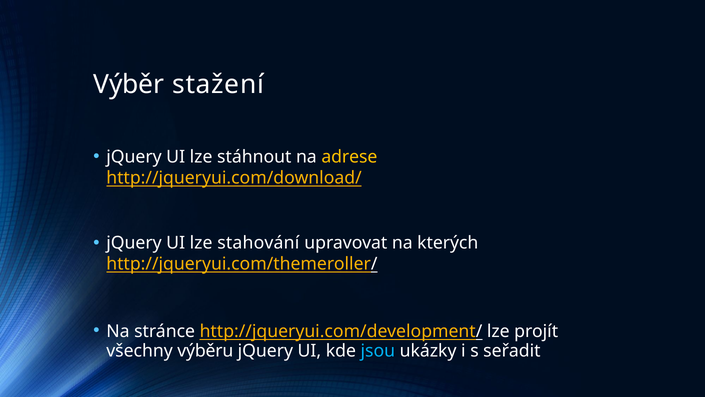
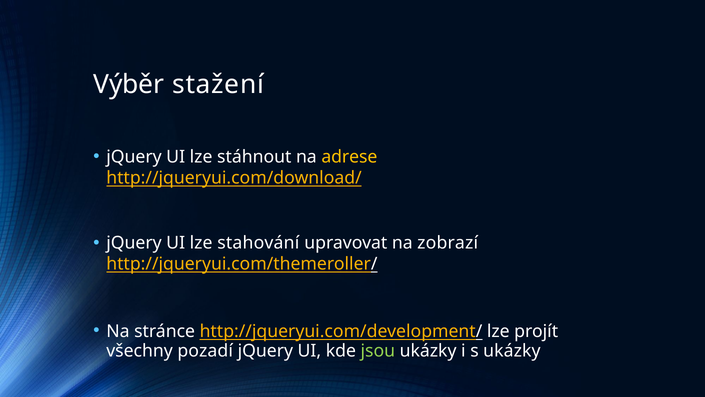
kterých: kterých -> zobrazí
výběru: výběru -> pozadí
jsou colour: light blue -> light green
s seřadit: seřadit -> ukázky
